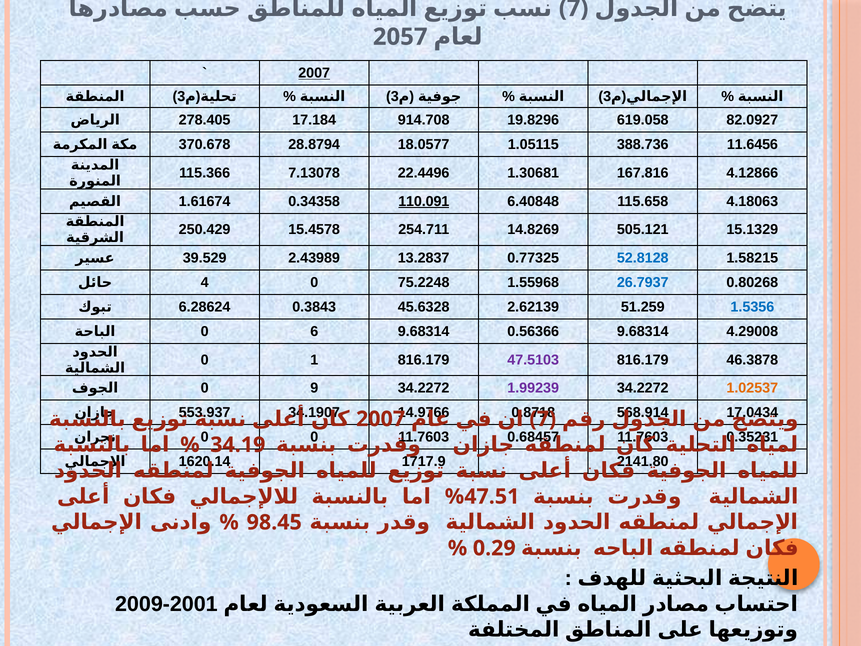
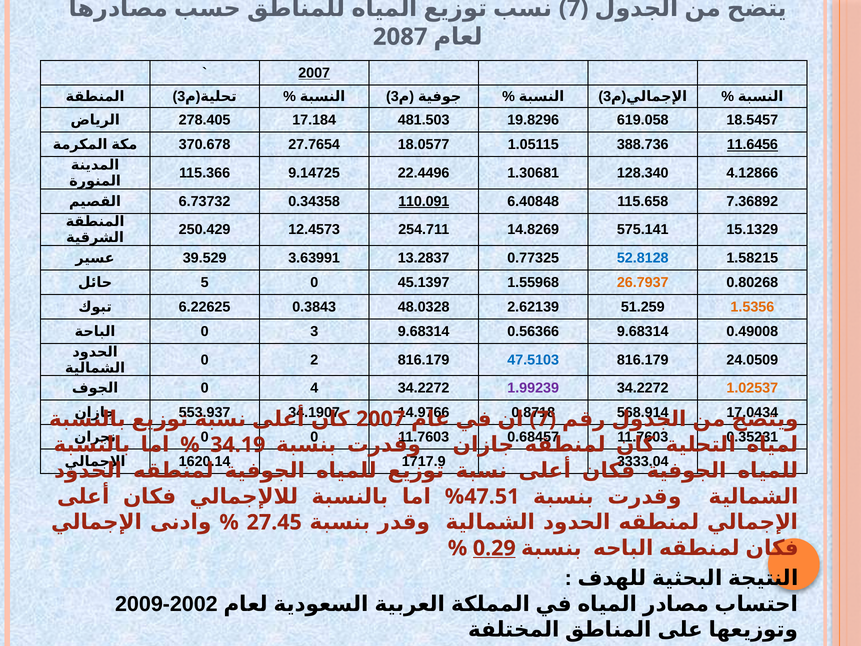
2057: 2057 -> 2087
914.708: 914.708 -> 481.503
82.0927: 82.0927 -> 18.5457
28.8794: 28.8794 -> 27.7654
11.6456 underline: none -> present
7.13078: 7.13078 -> 9.14725
167.816: 167.816 -> 128.340
1.61674: 1.61674 -> 6.73732
4.18063: 4.18063 -> 7.36892
15.4578: 15.4578 -> 12.4573
505.121: 505.121 -> 575.141
2.43989: 2.43989 -> 3.63991
4: 4 -> 5
75.2248: 75.2248 -> 45.1397
26.7937 colour: blue -> orange
6.28624: 6.28624 -> 6.22625
45.6328: 45.6328 -> 48.0328
1.5356 colour: blue -> orange
0 6: 6 -> 3
4.29008: 4.29008 -> 0.49008
1: 1 -> 2
47.5103 colour: purple -> blue
46.3878: 46.3878 -> 24.0509
9: 9 -> 4
2141.80: 2141.80 -> 3333.04
98.45: 98.45 -> 27.45
0.29 underline: none -> present
2001: 2001 -> 2002
